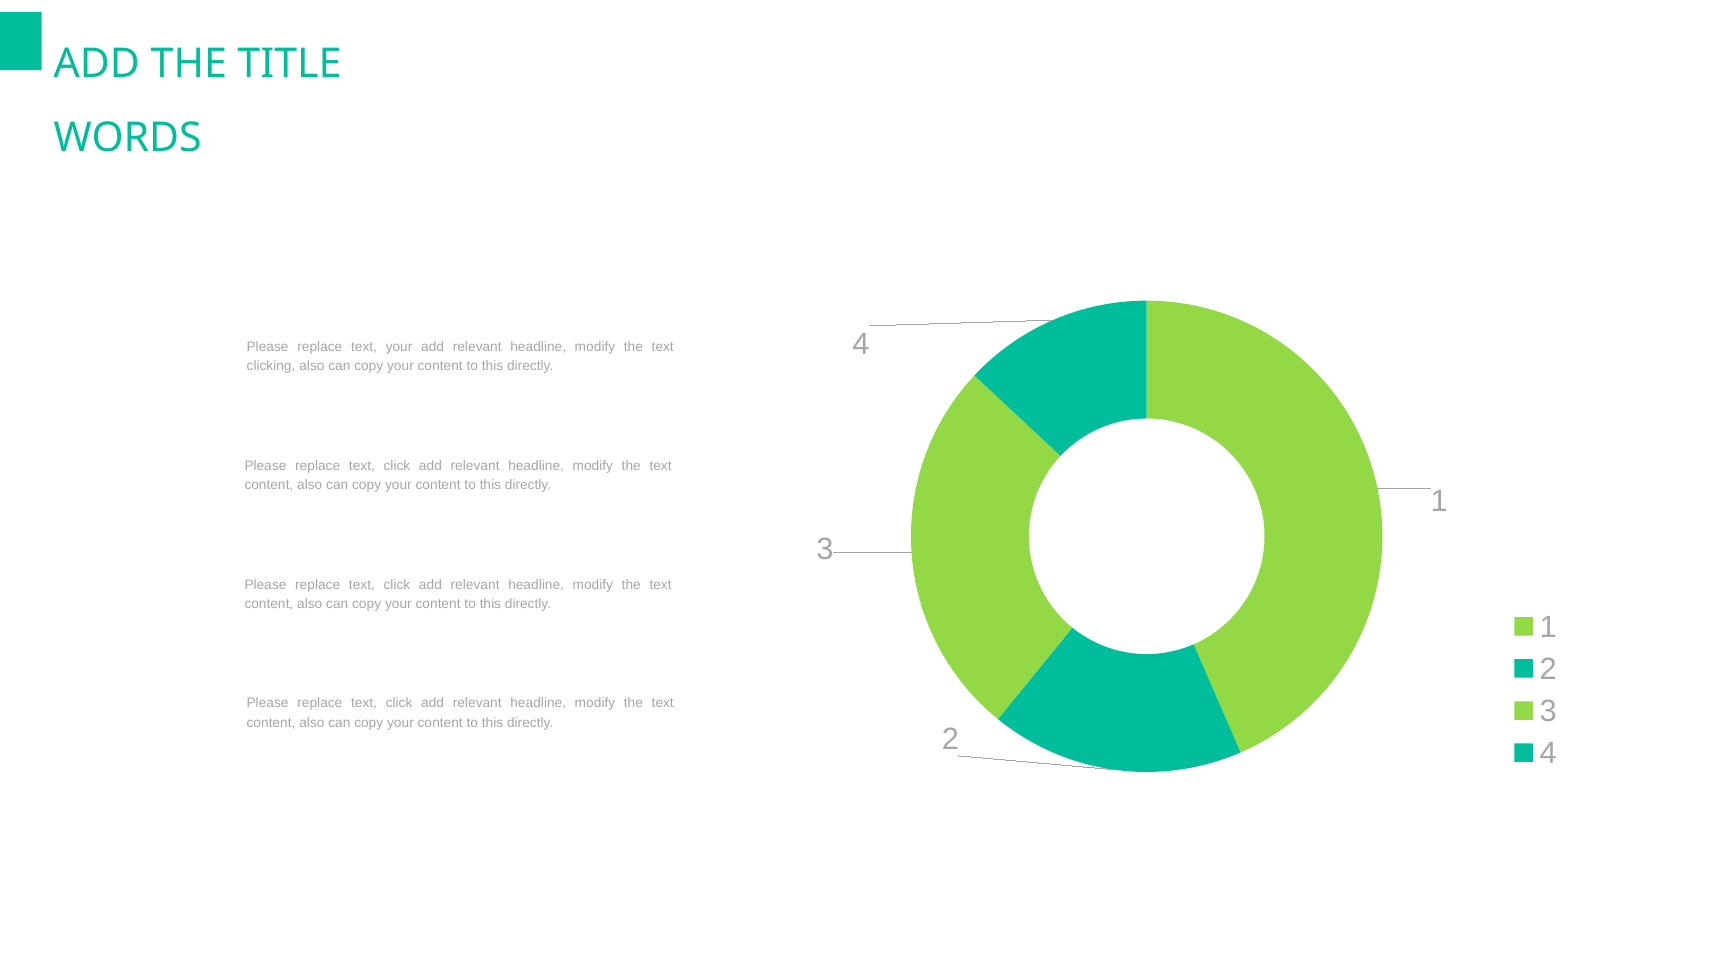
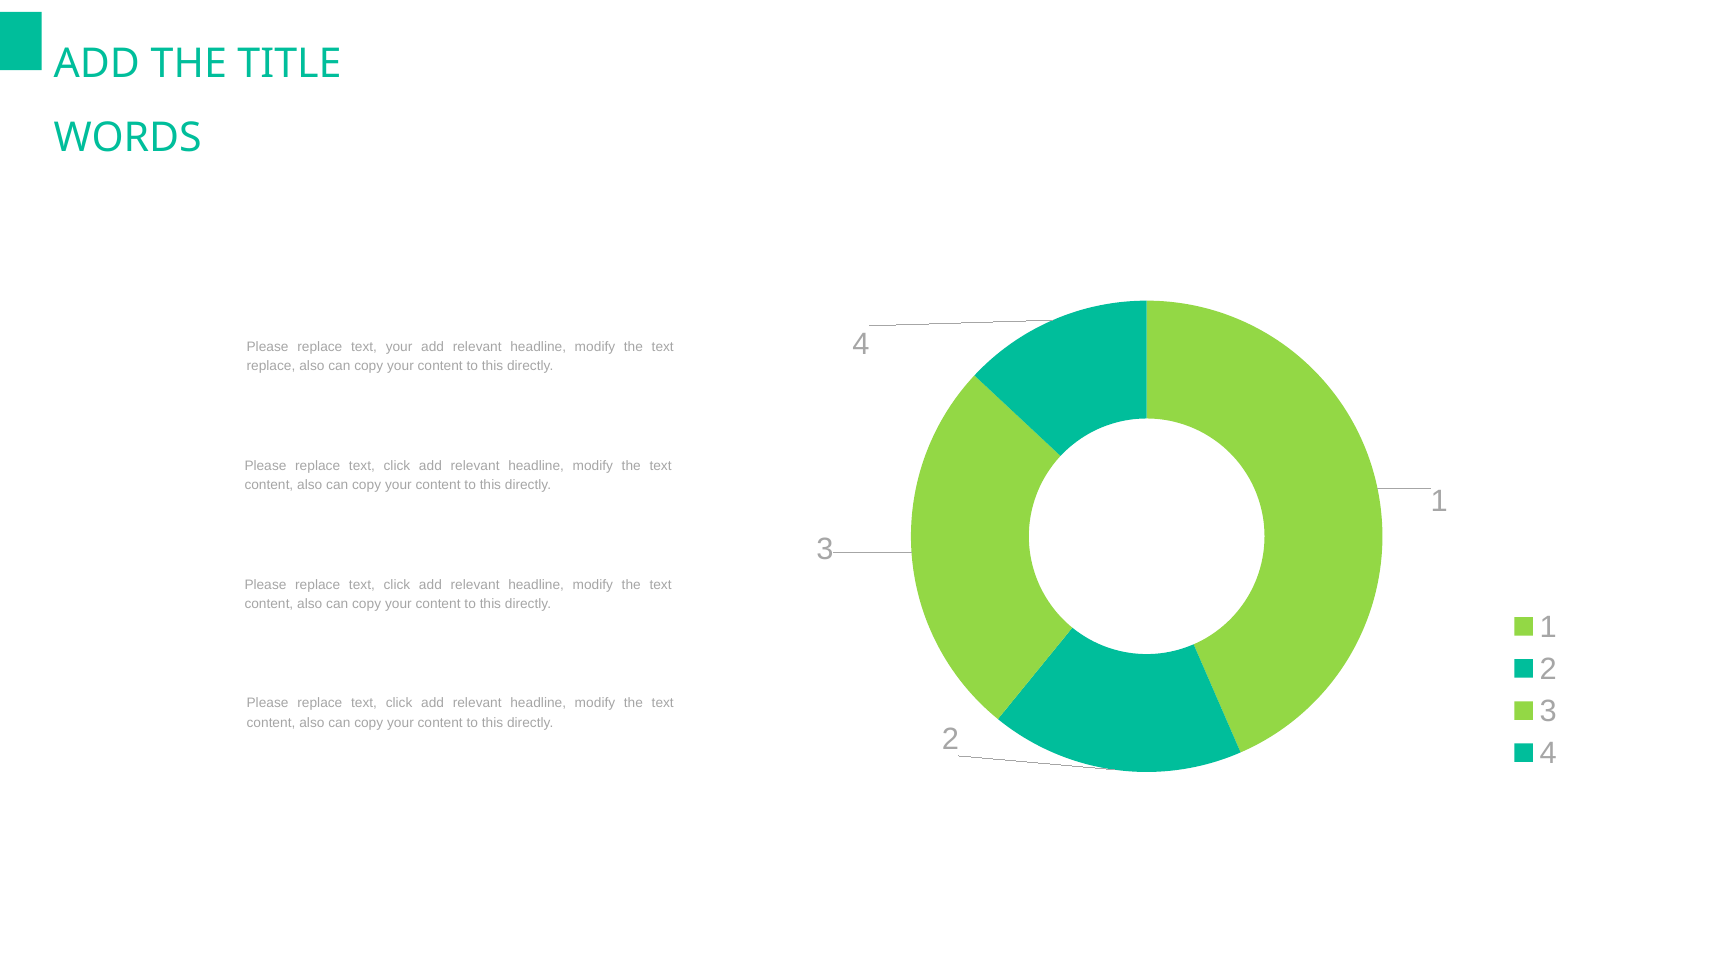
clicking at (271, 367): clicking -> replace
